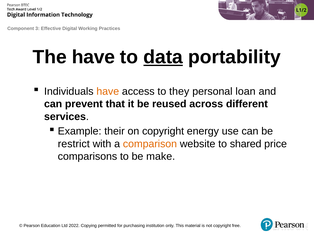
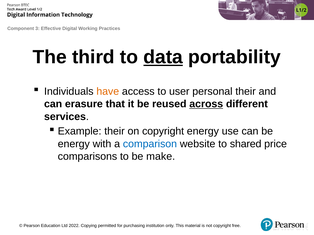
The have: have -> third
they: they -> user
personal loan: loan -> their
prevent: prevent -> erasure
across underline: none -> present
restrict at (74, 144): restrict -> energy
comparison colour: orange -> blue
